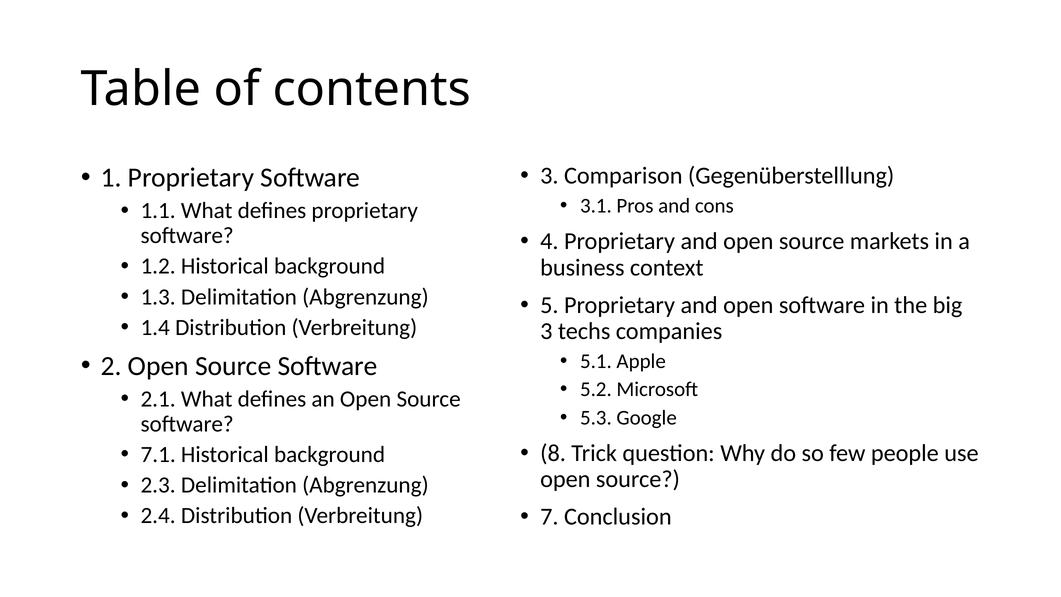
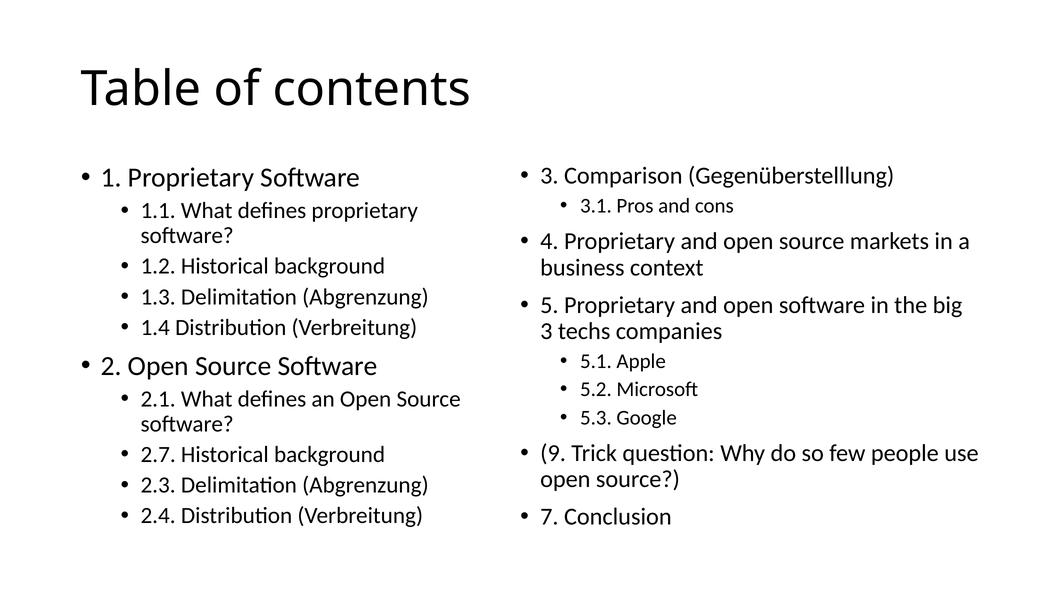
8: 8 -> 9
7.1: 7.1 -> 2.7
